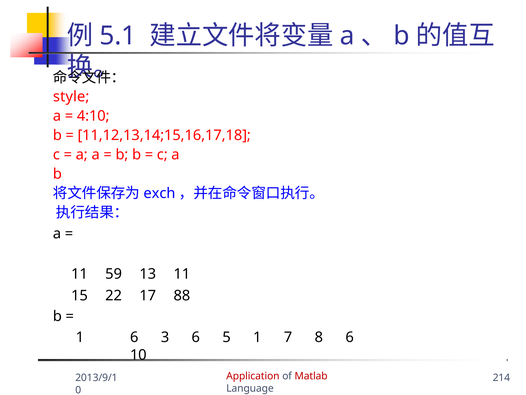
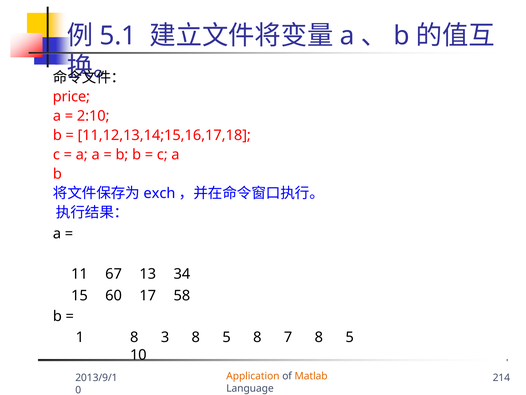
style: style -> price
4:10: 4:10 -> 2:10
59: 59 -> 67
13 11: 11 -> 34
22: 22 -> 60
88: 88 -> 58
1 6: 6 -> 8
3 6: 6 -> 8
5 1: 1 -> 8
7 8 6: 6 -> 5
Application colour: red -> orange
Matlab colour: red -> orange
